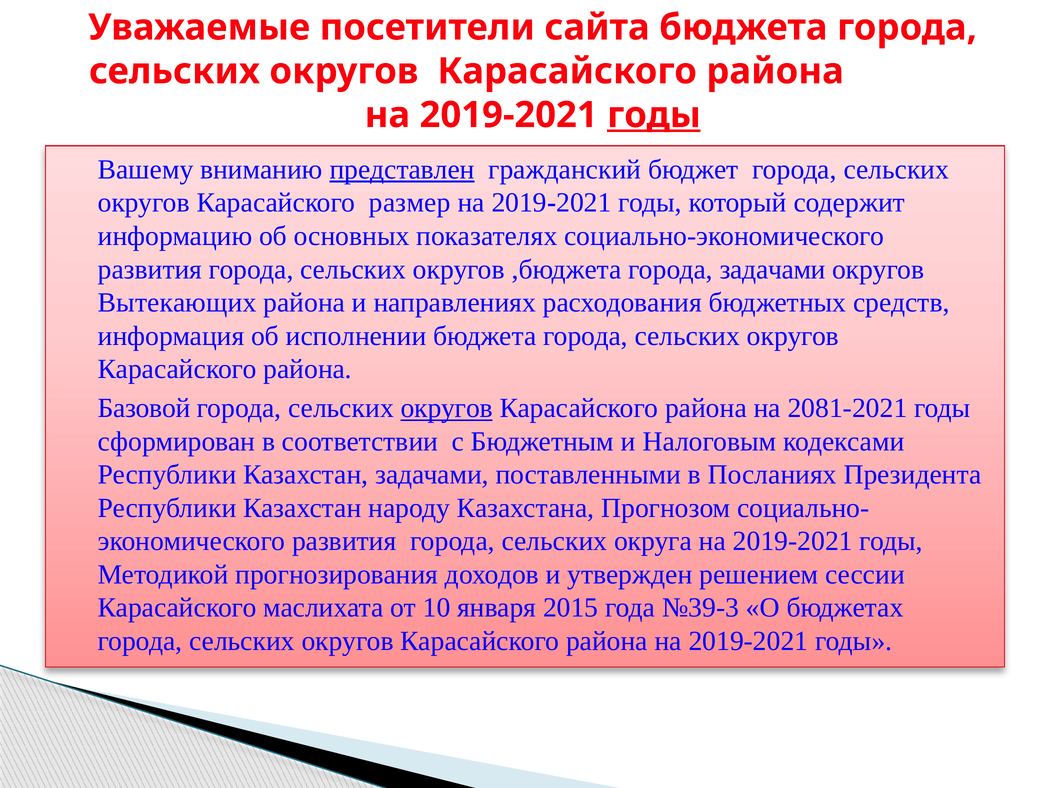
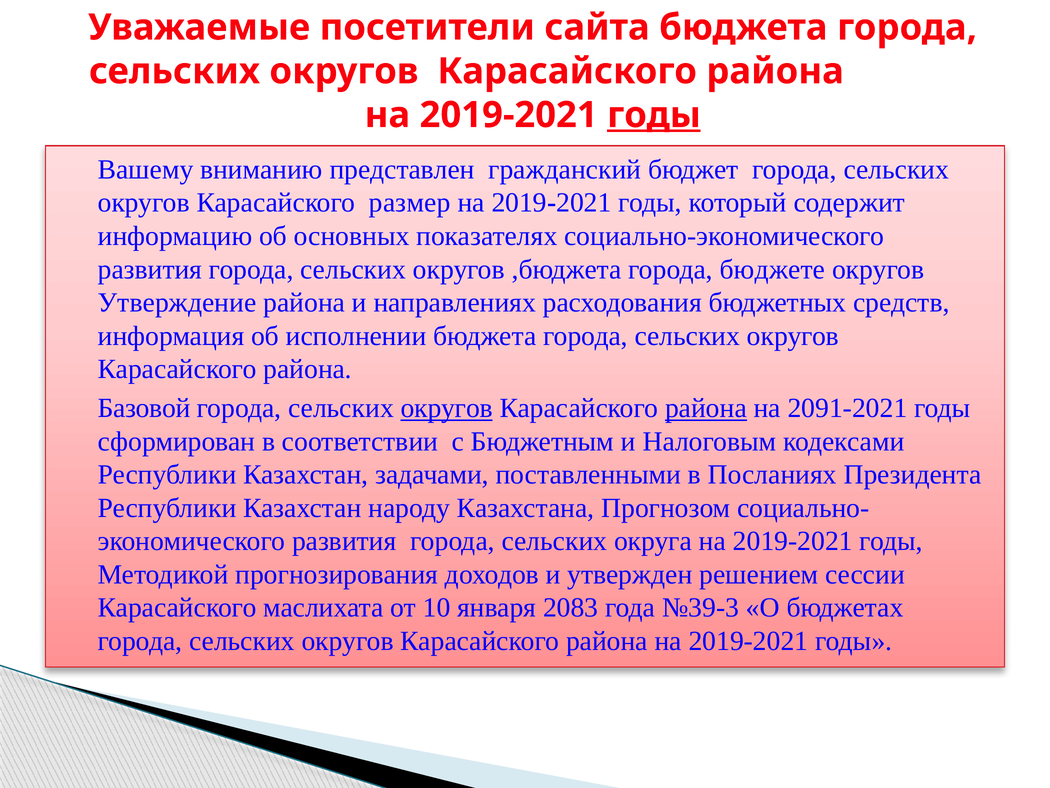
представлен underline: present -> none
города задачами: задачами -> бюджете
Вытекающих: Вытекающих -> Утверждение
района at (706, 408) underline: none -> present
2081-2021: 2081-2021 -> 2091-2021
2015: 2015 -> 2083
